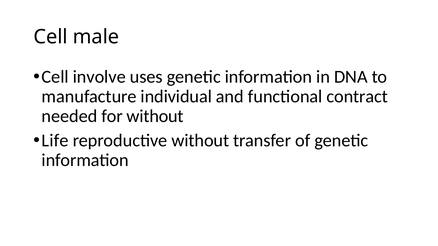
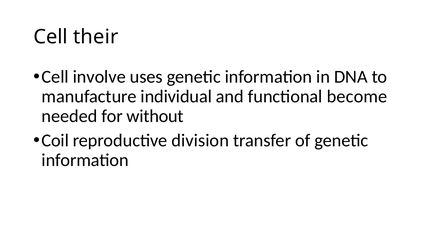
male: male -> their
contract: contract -> become
Life: Life -> Coil
reproductive without: without -> division
